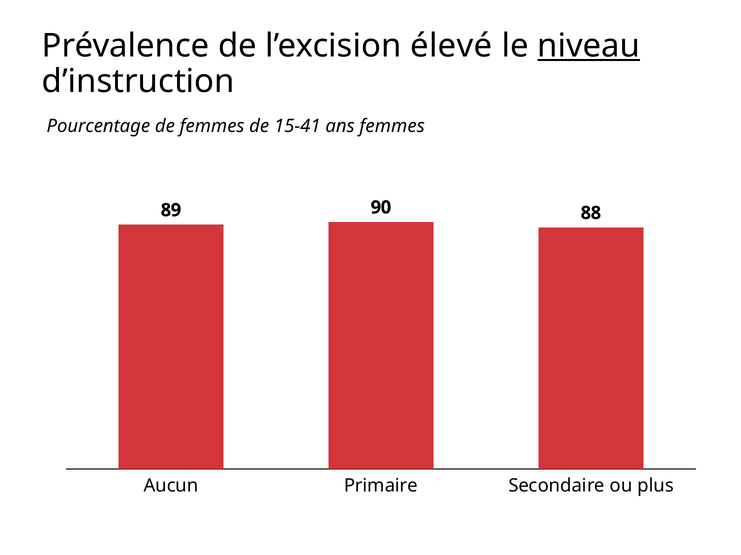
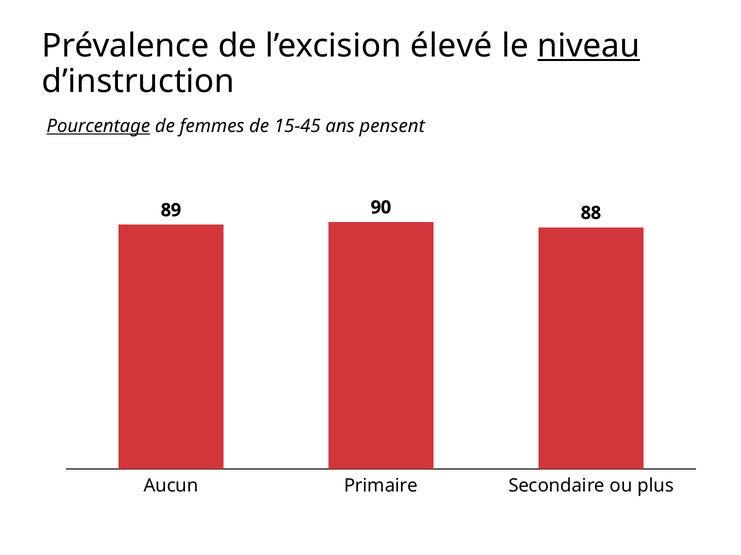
Pourcentage underline: none -> present
15-41: 15-41 -> 15-45
ans femmes: femmes -> pensent
